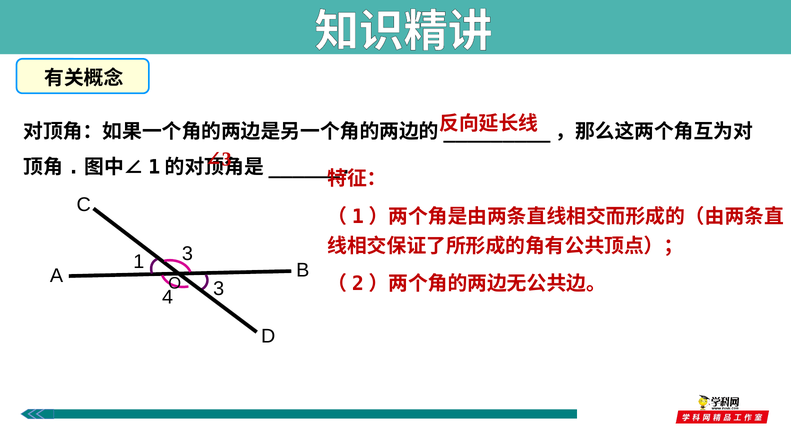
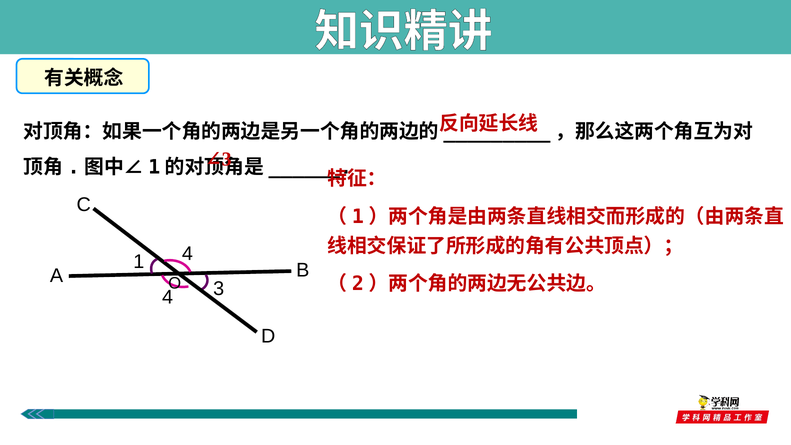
1 3: 3 -> 4
